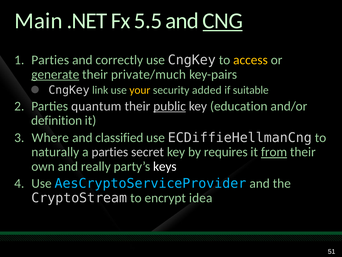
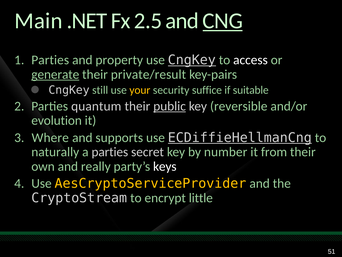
5.5: 5.5 -> 2.5
correctly: correctly -> property
CngKey at (192, 60) underline: none -> present
access colour: yellow -> white
private/much: private/much -> private/result
link: link -> still
added: added -> suffice
education: education -> reversible
definition: definition -> evolution
classified: classified -> supports
ECDiffieHellmanCng underline: none -> present
requires: requires -> number
from underline: present -> none
AesCryptoServiceProvider colour: light blue -> yellow
idea: idea -> little
